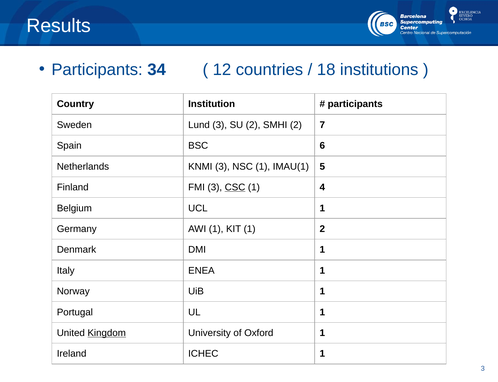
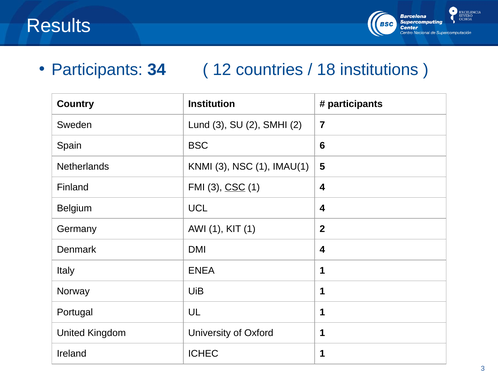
UCL 1: 1 -> 4
DMI 1: 1 -> 4
Kingdom underline: present -> none
